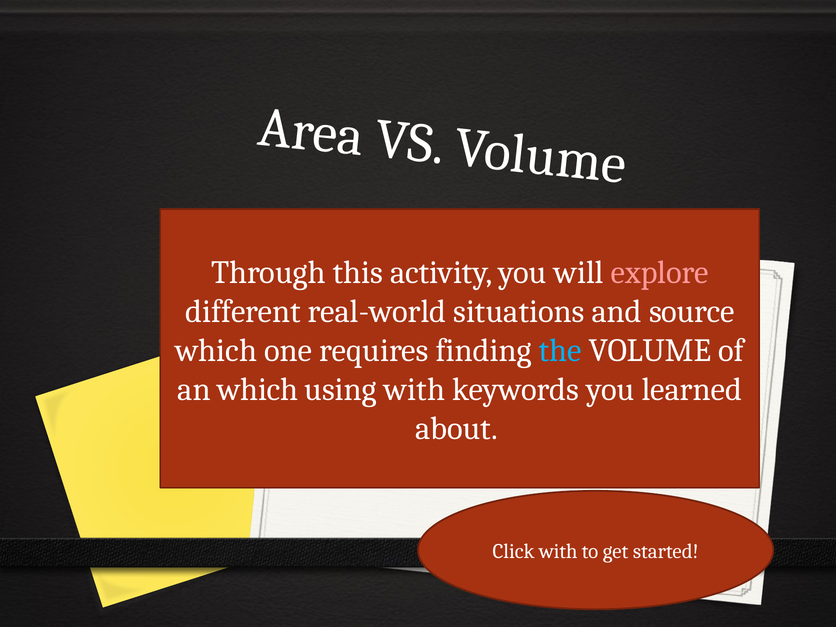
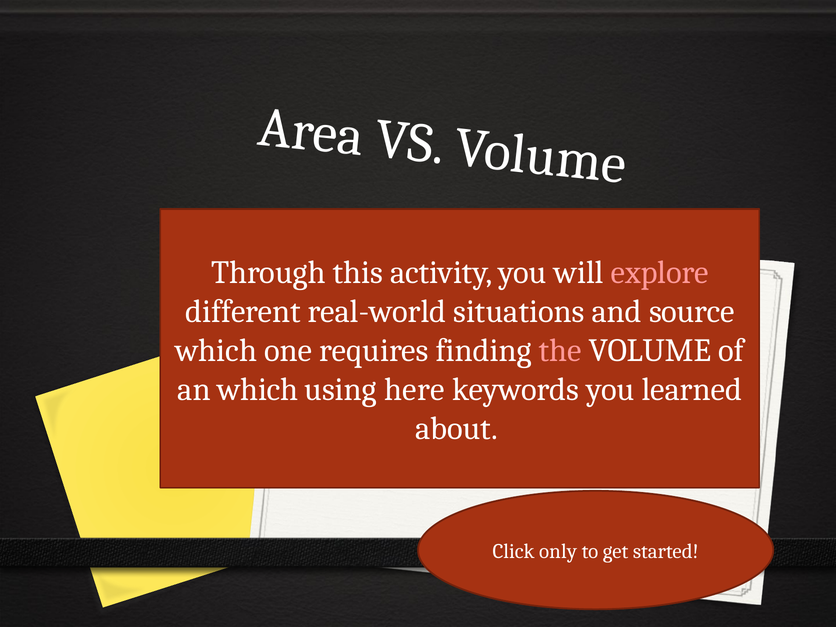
the colour: light blue -> pink
using with: with -> here
Click with: with -> only
